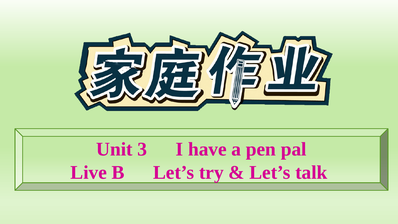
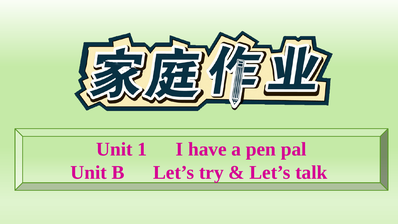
3: 3 -> 1
Live at (89, 172): Live -> Unit
